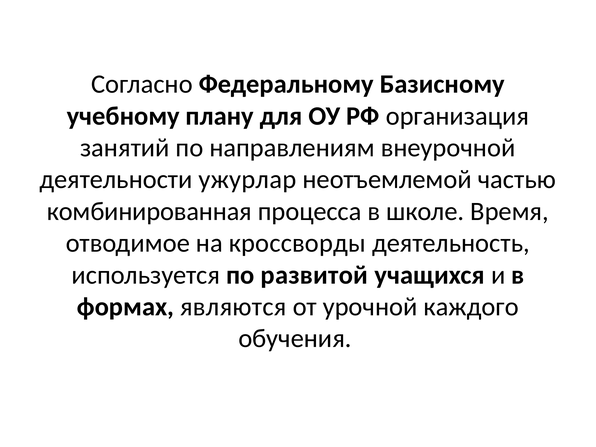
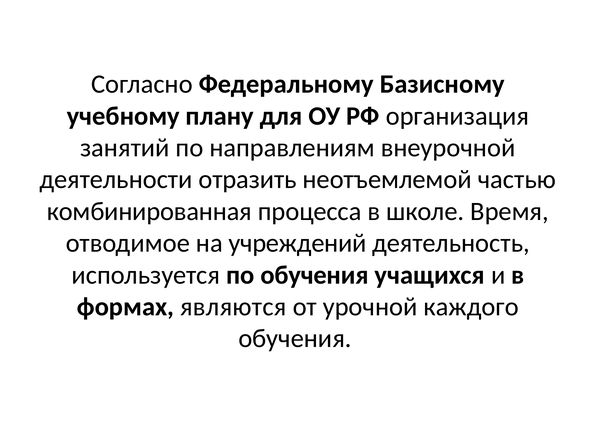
ужурлар: ужурлар -> отразить
кроссворды: кроссворды -> учреждений
по развитой: развитой -> обучения
